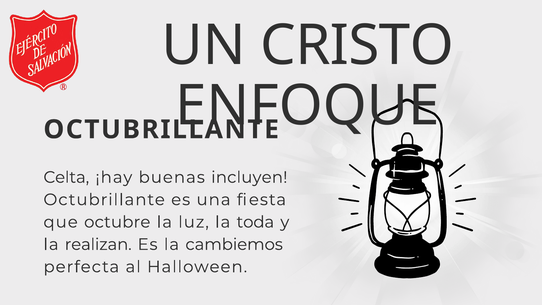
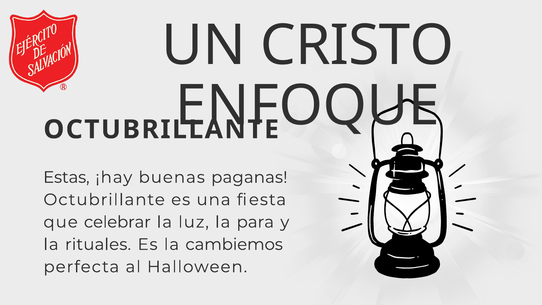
Celta: Celta -> Estas
incluyen: incluyen -> paganas
octubre: octubre -> celebrar
toda: toda -> para
realizan: realizan -> rituales
